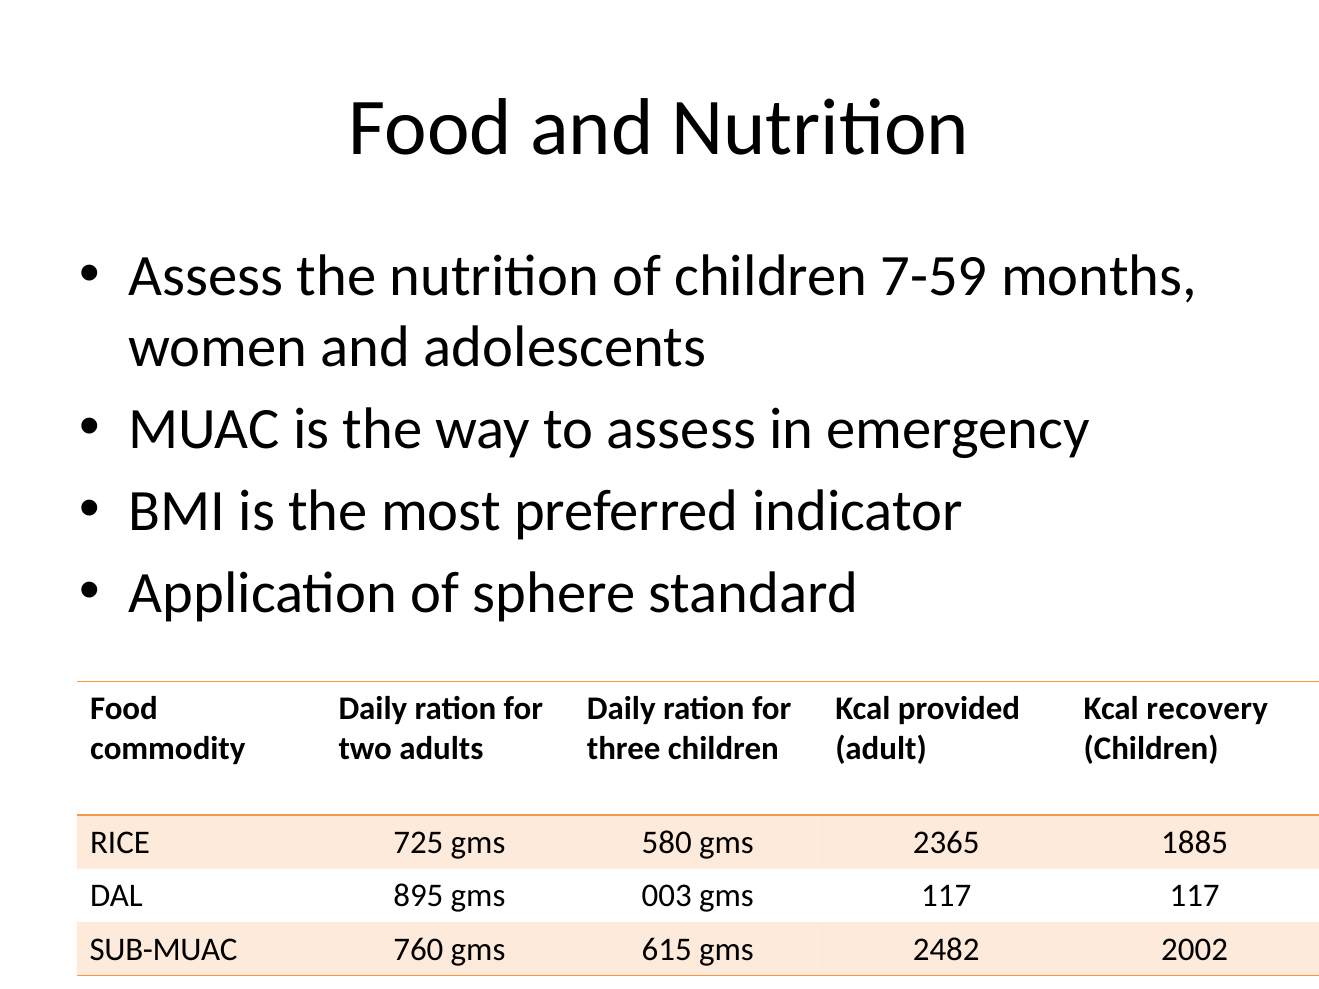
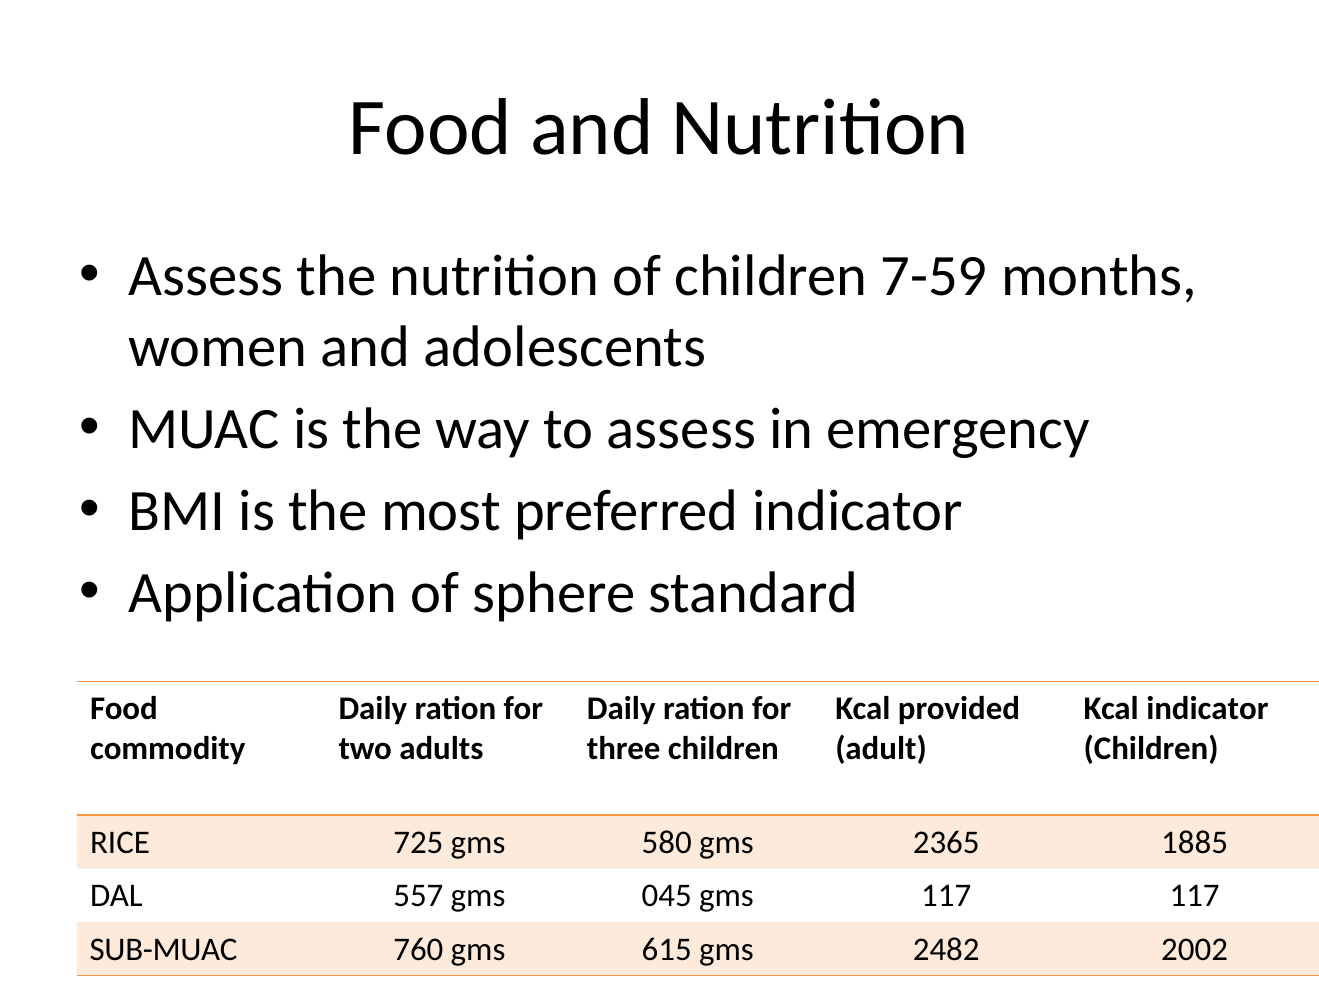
Kcal recovery: recovery -> indicator
895: 895 -> 557
003: 003 -> 045
